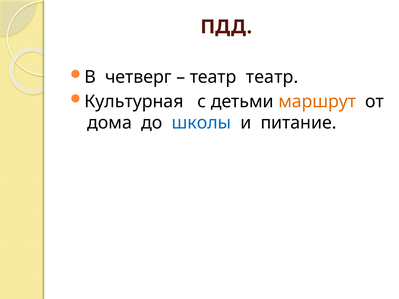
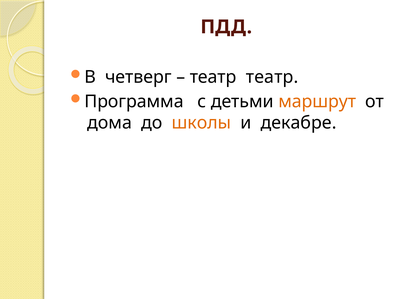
Культурная: Культурная -> Программа
школы colour: blue -> orange
питание: питание -> декабре
